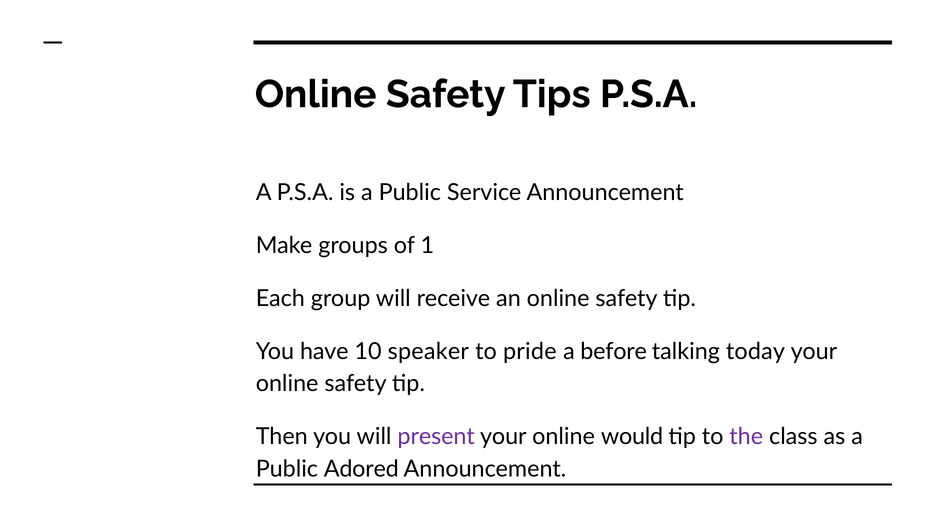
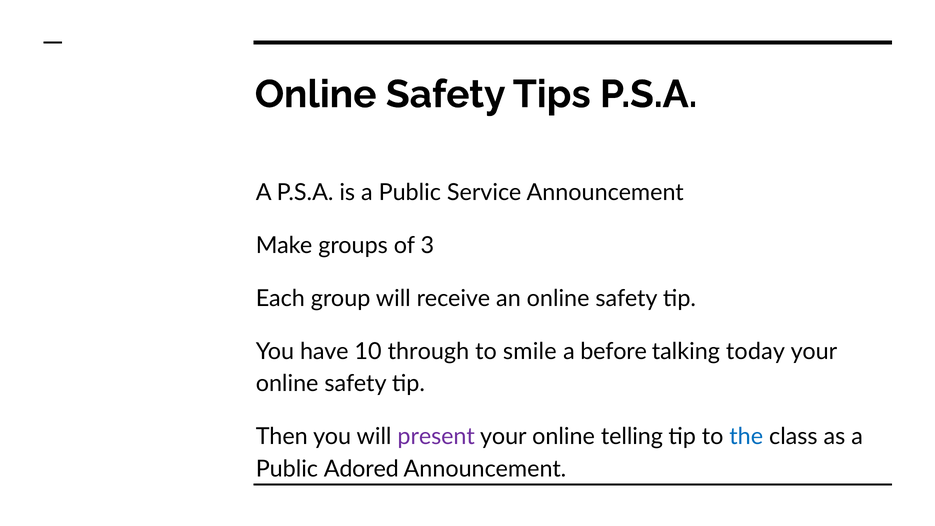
1: 1 -> 3
speaker: speaker -> through
pride: pride -> smile
would: would -> telling
the colour: purple -> blue
